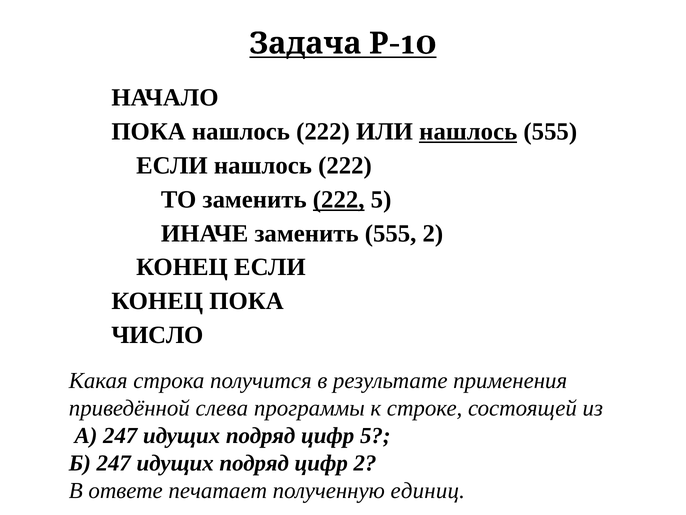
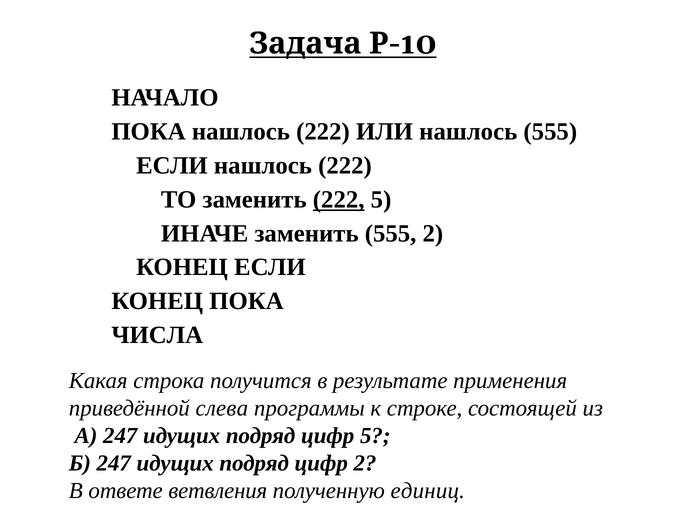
нашлось at (468, 132) underline: present -> none
ЧИСЛО: ЧИСЛО -> ЧИСЛА
печатает: печатает -> ветвления
